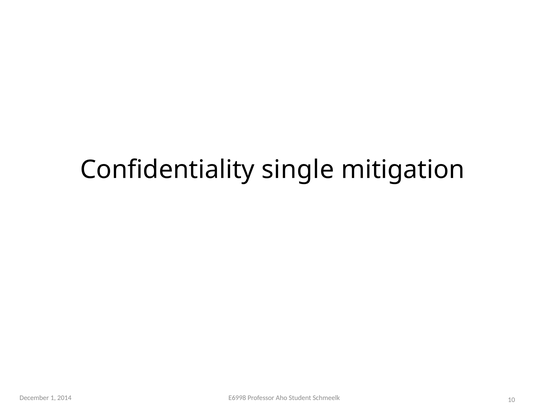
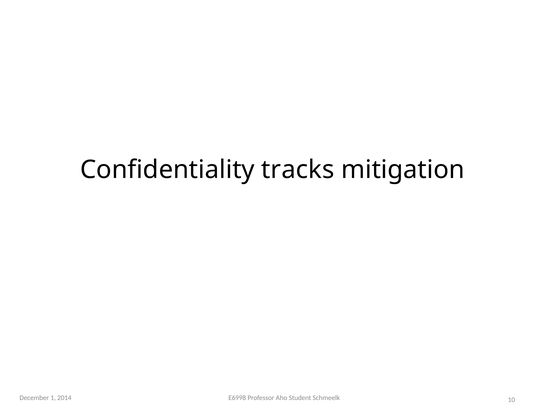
single: single -> tracks
